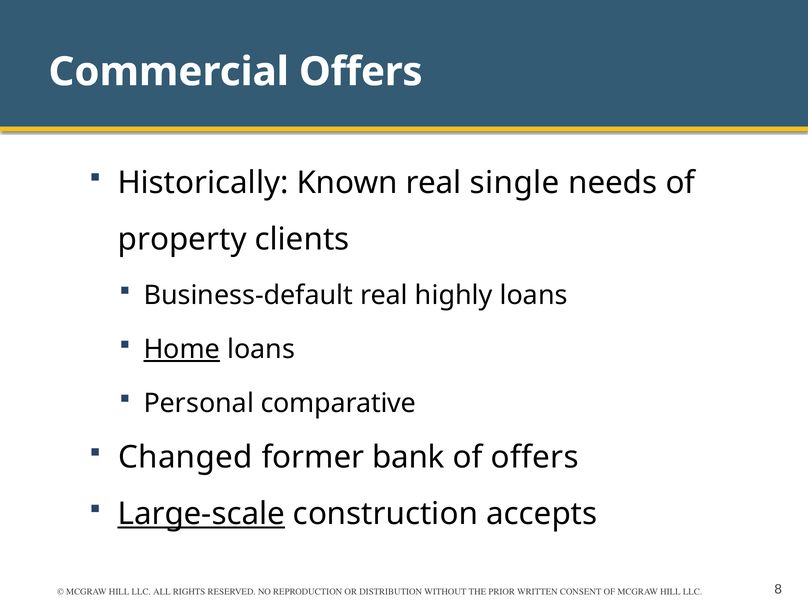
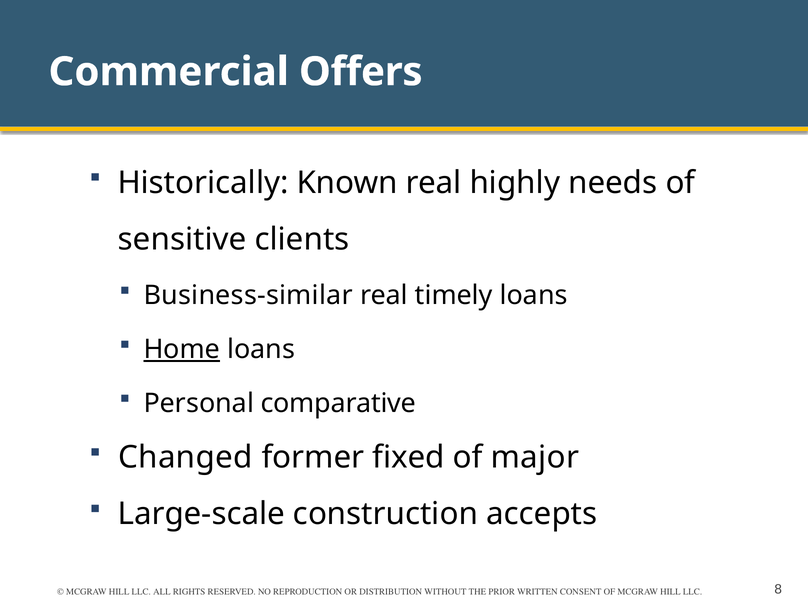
single: single -> highly
property: property -> sensitive
Business-default: Business-default -> Business-similar
highly: highly -> timely
bank: bank -> fixed
of offers: offers -> major
Large-scale underline: present -> none
